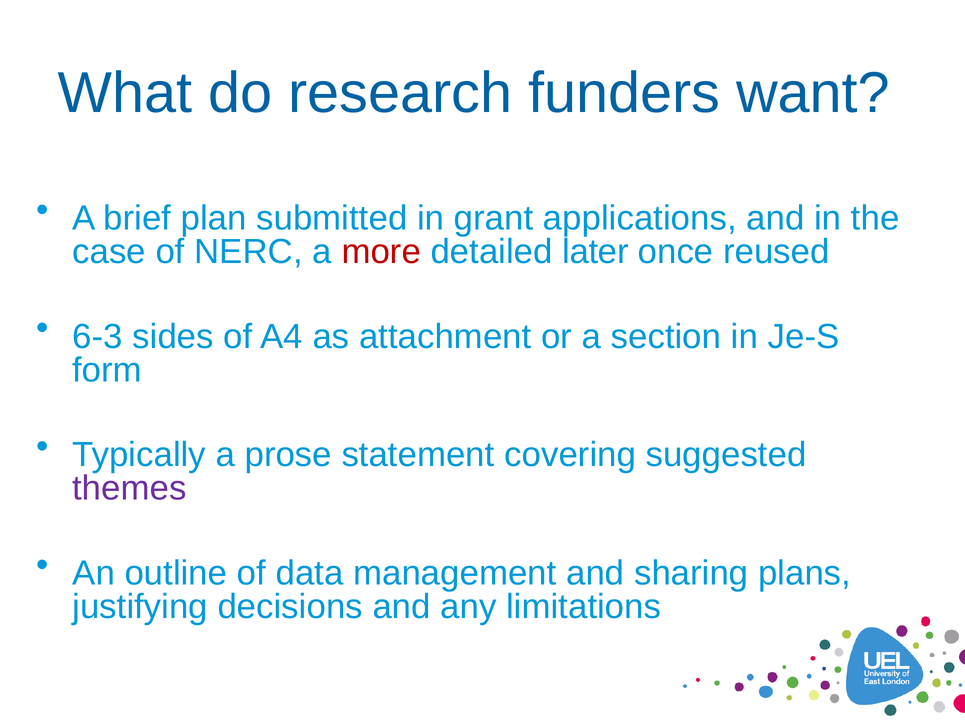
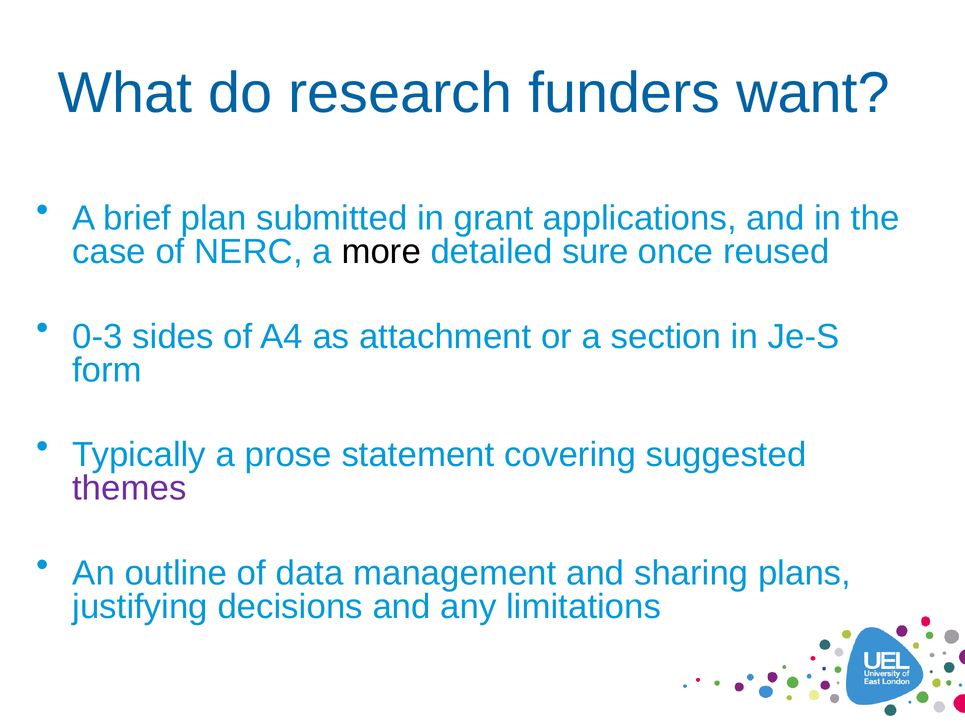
more colour: red -> black
later: later -> sure
6-3: 6-3 -> 0-3
